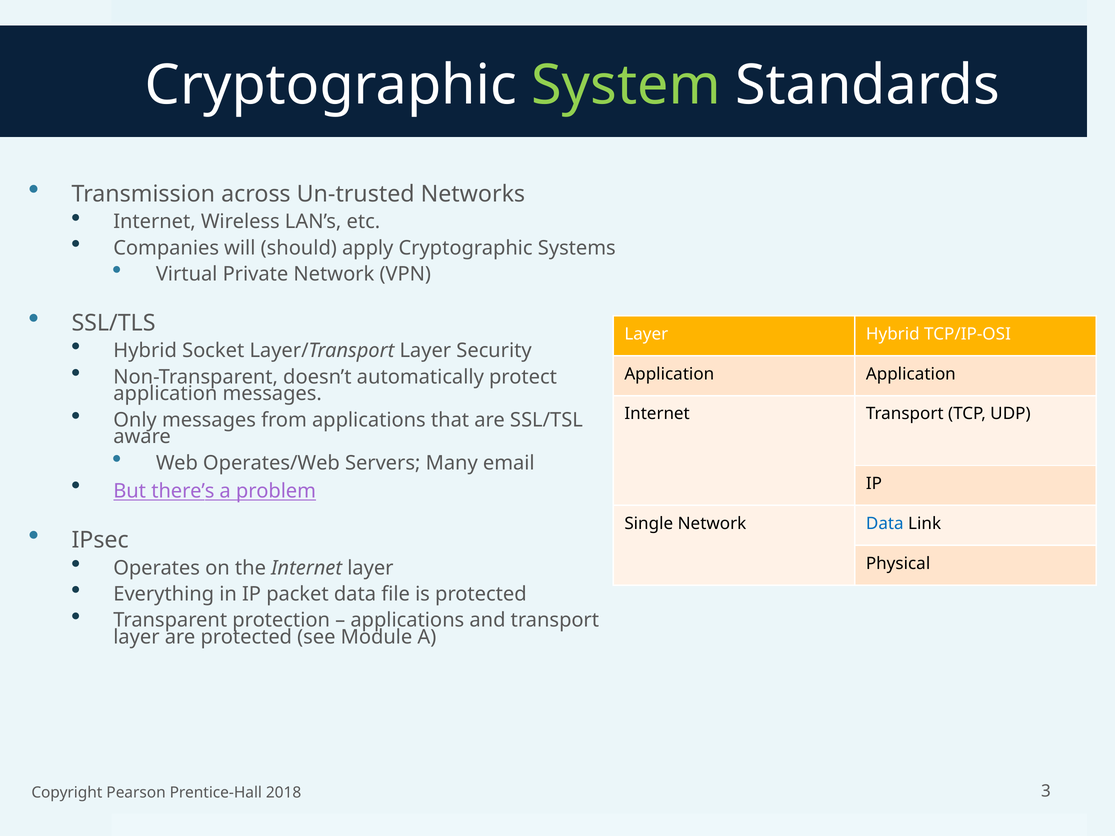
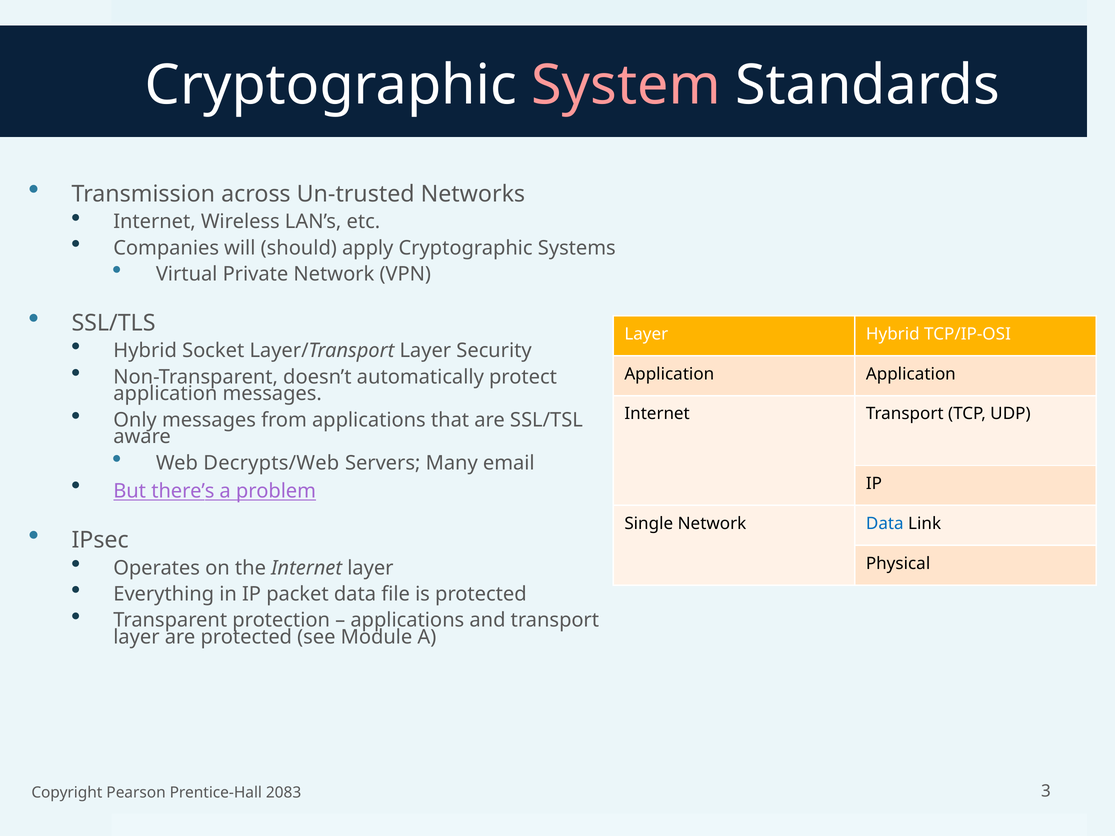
System colour: light green -> pink
Operates/Web: Operates/Web -> Decrypts/Web
2018: 2018 -> 2083
